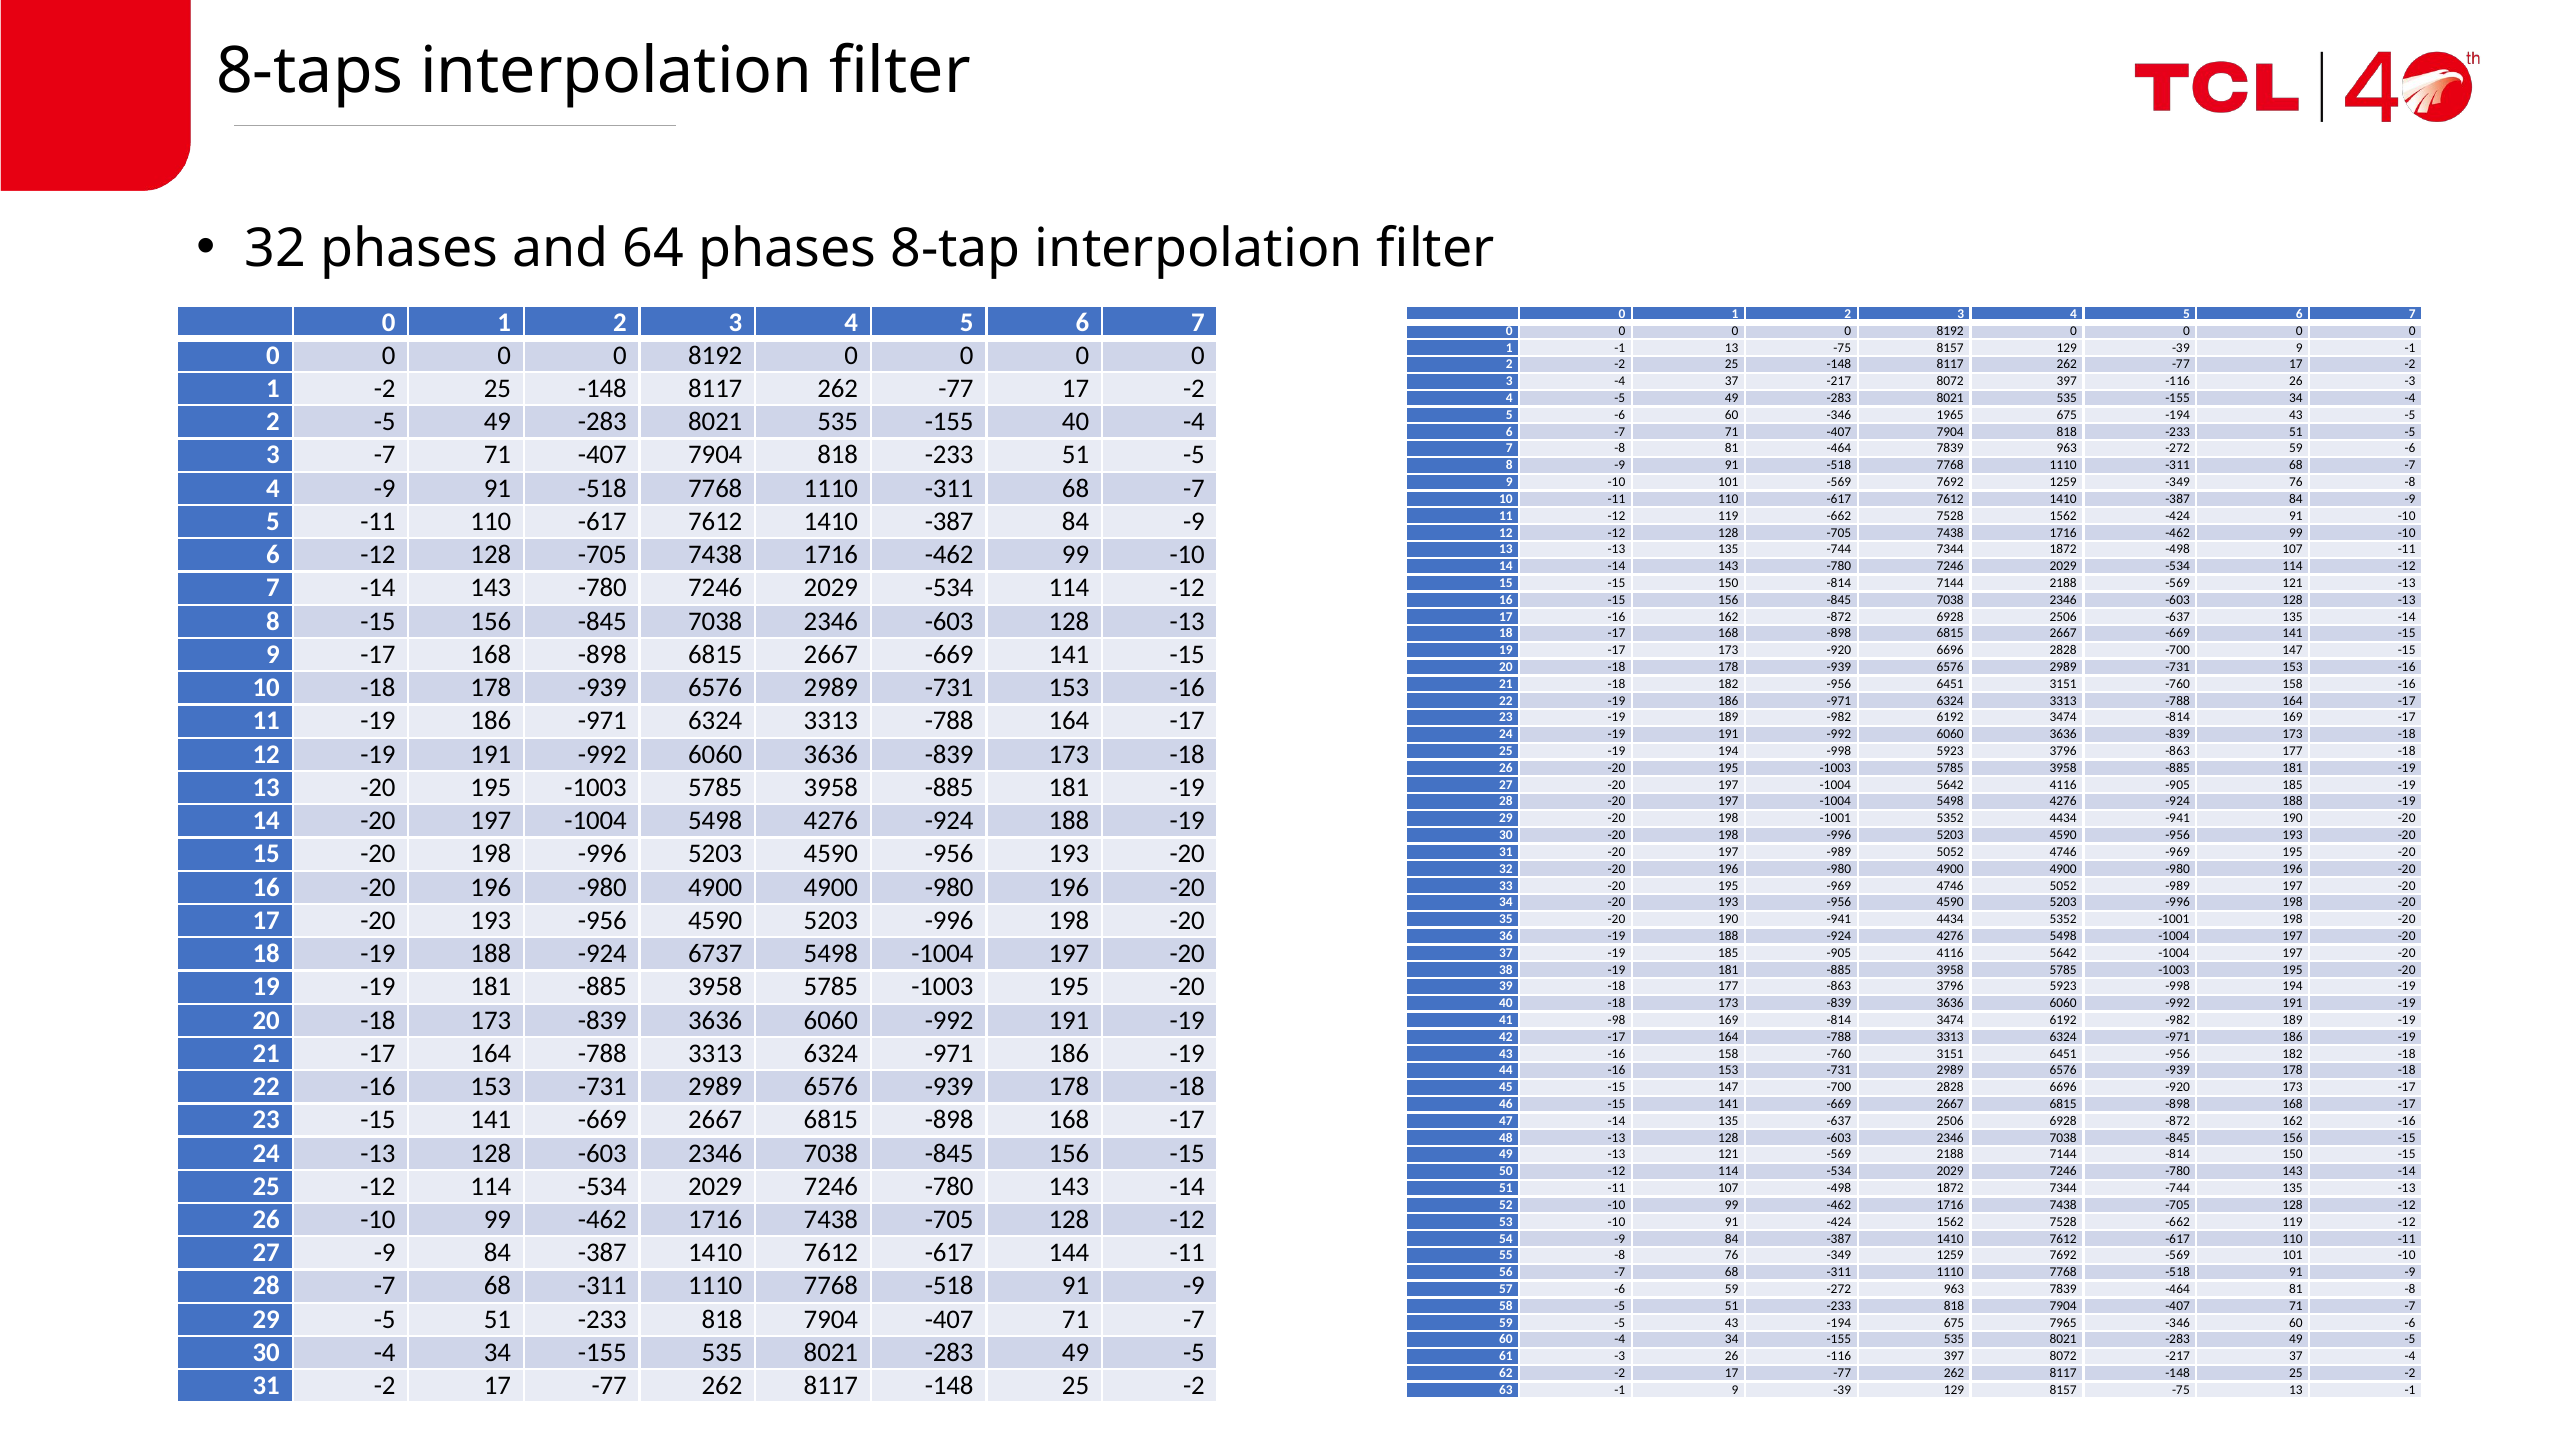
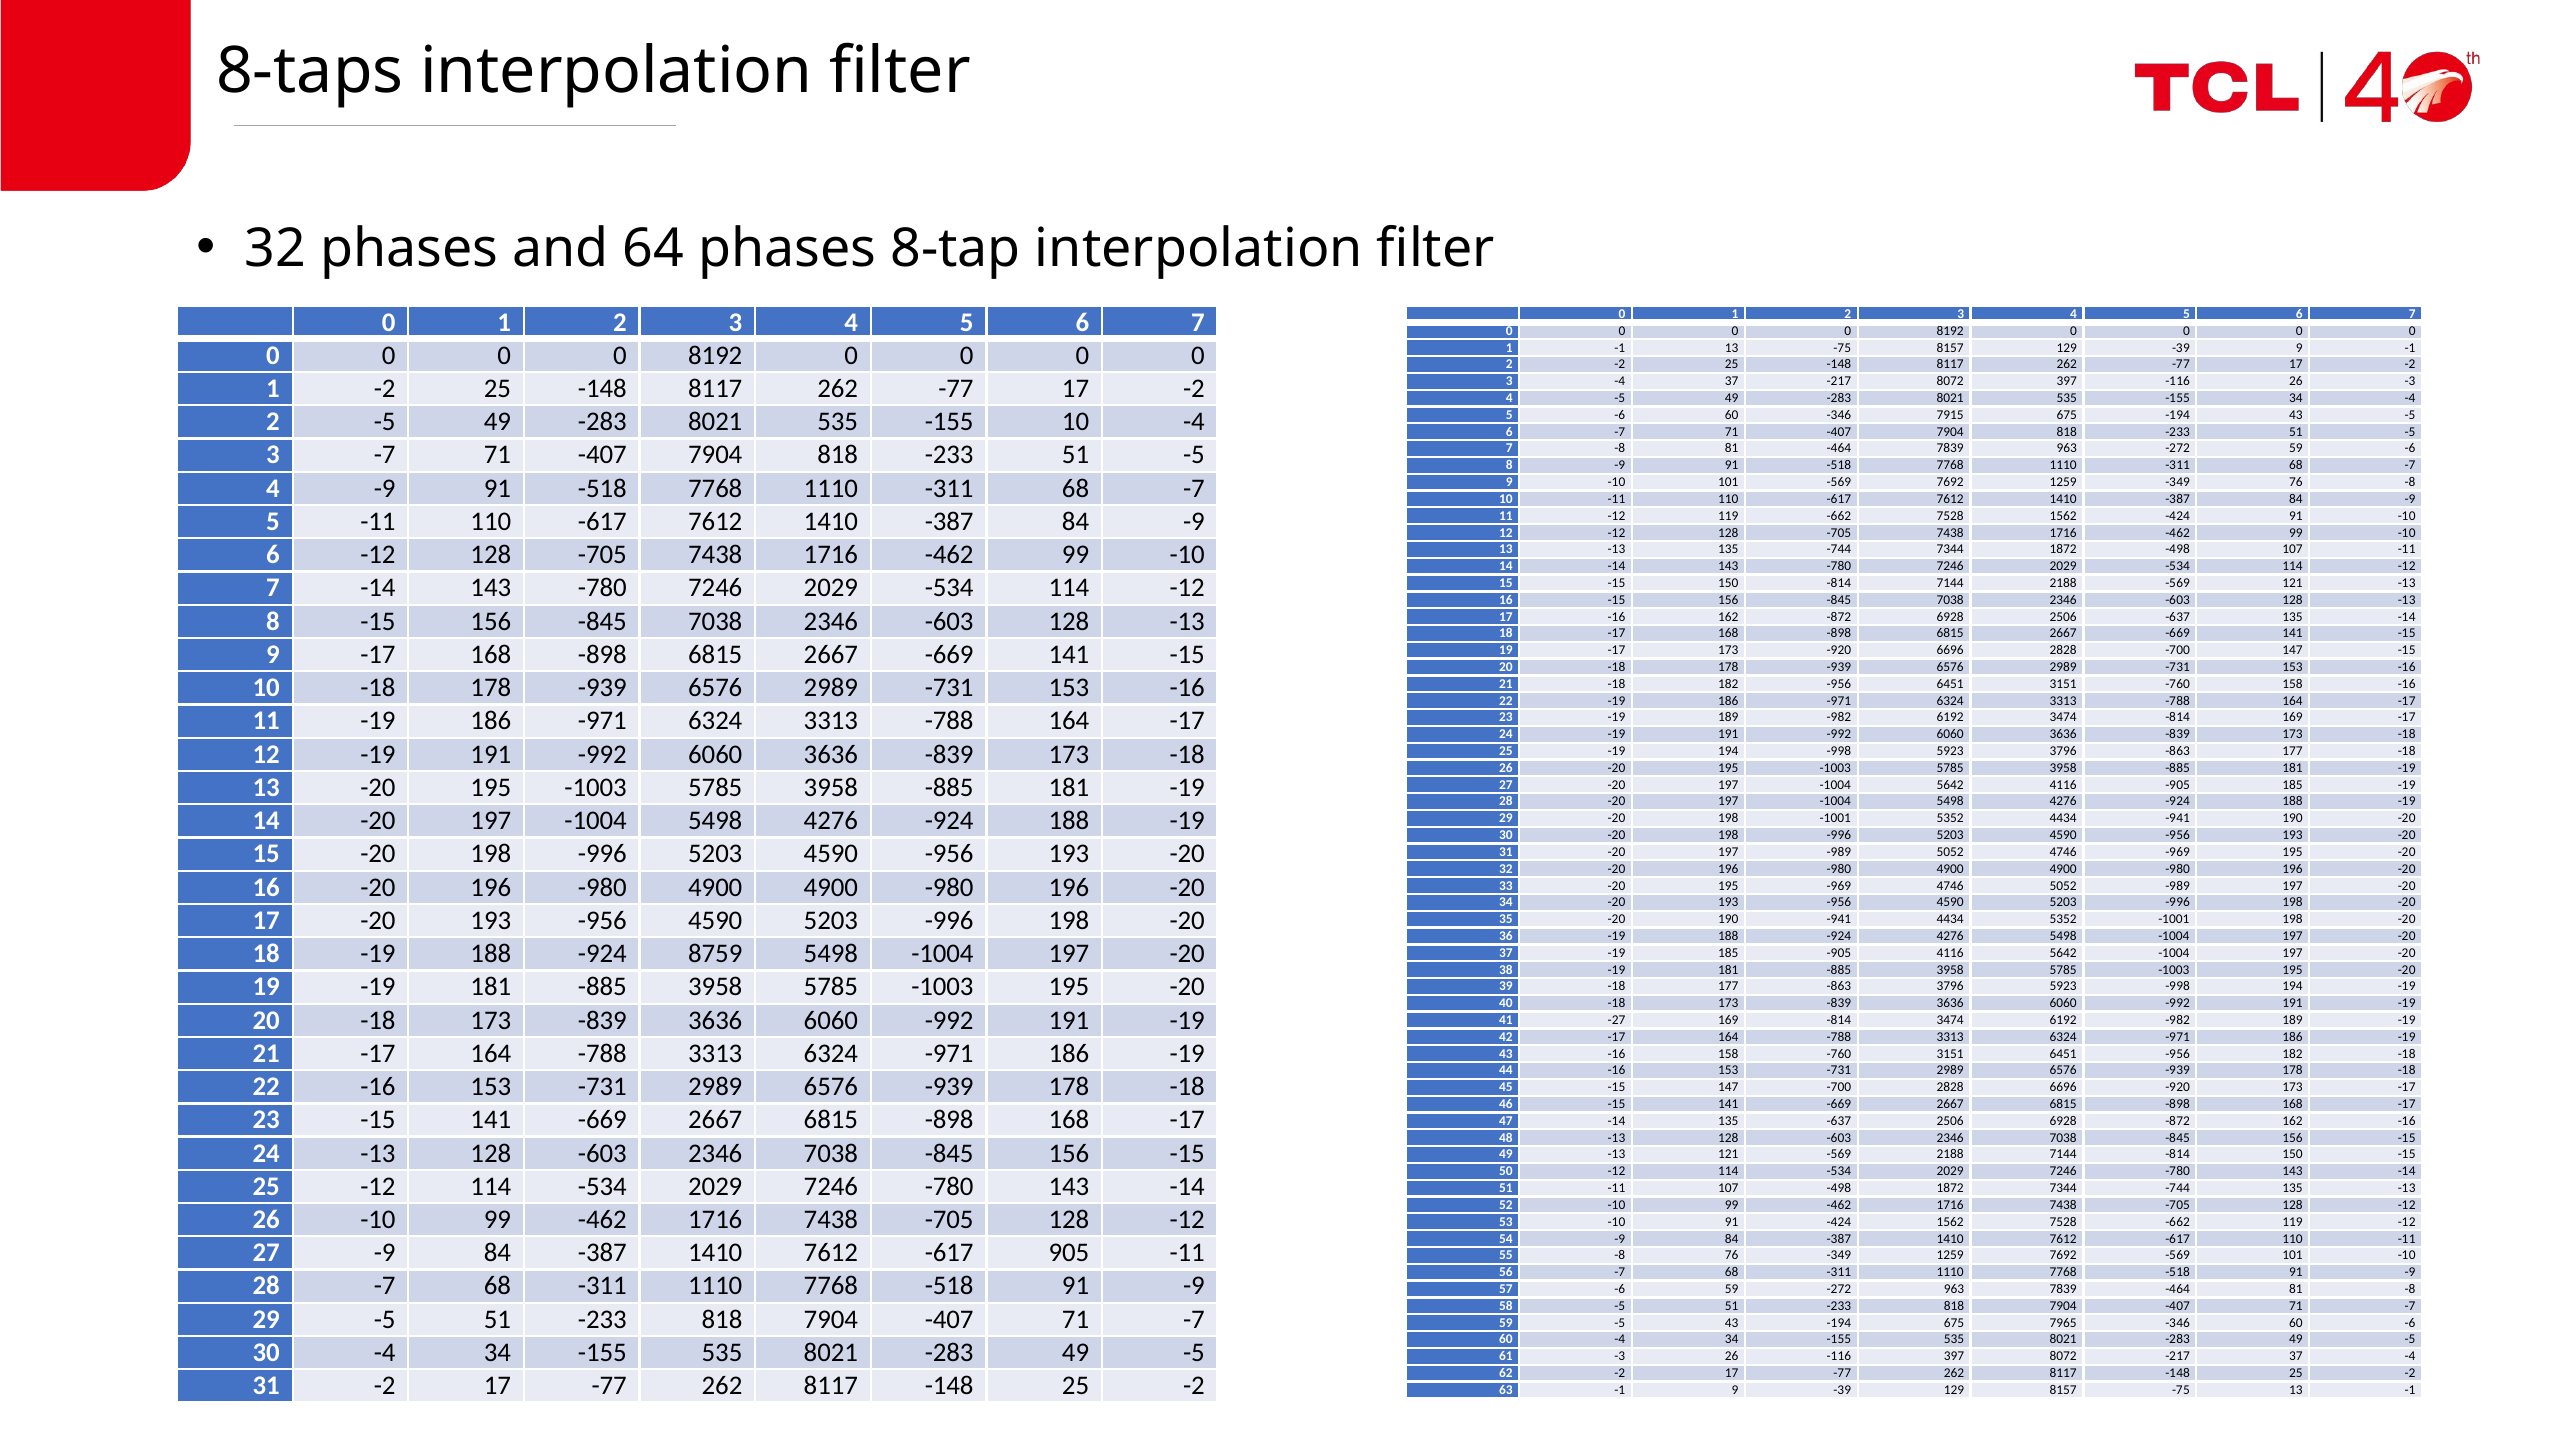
1965: 1965 -> 7915
-155 40: 40 -> 10
6737: 6737 -> 8759
-98: -98 -> -27
144: 144 -> 905
